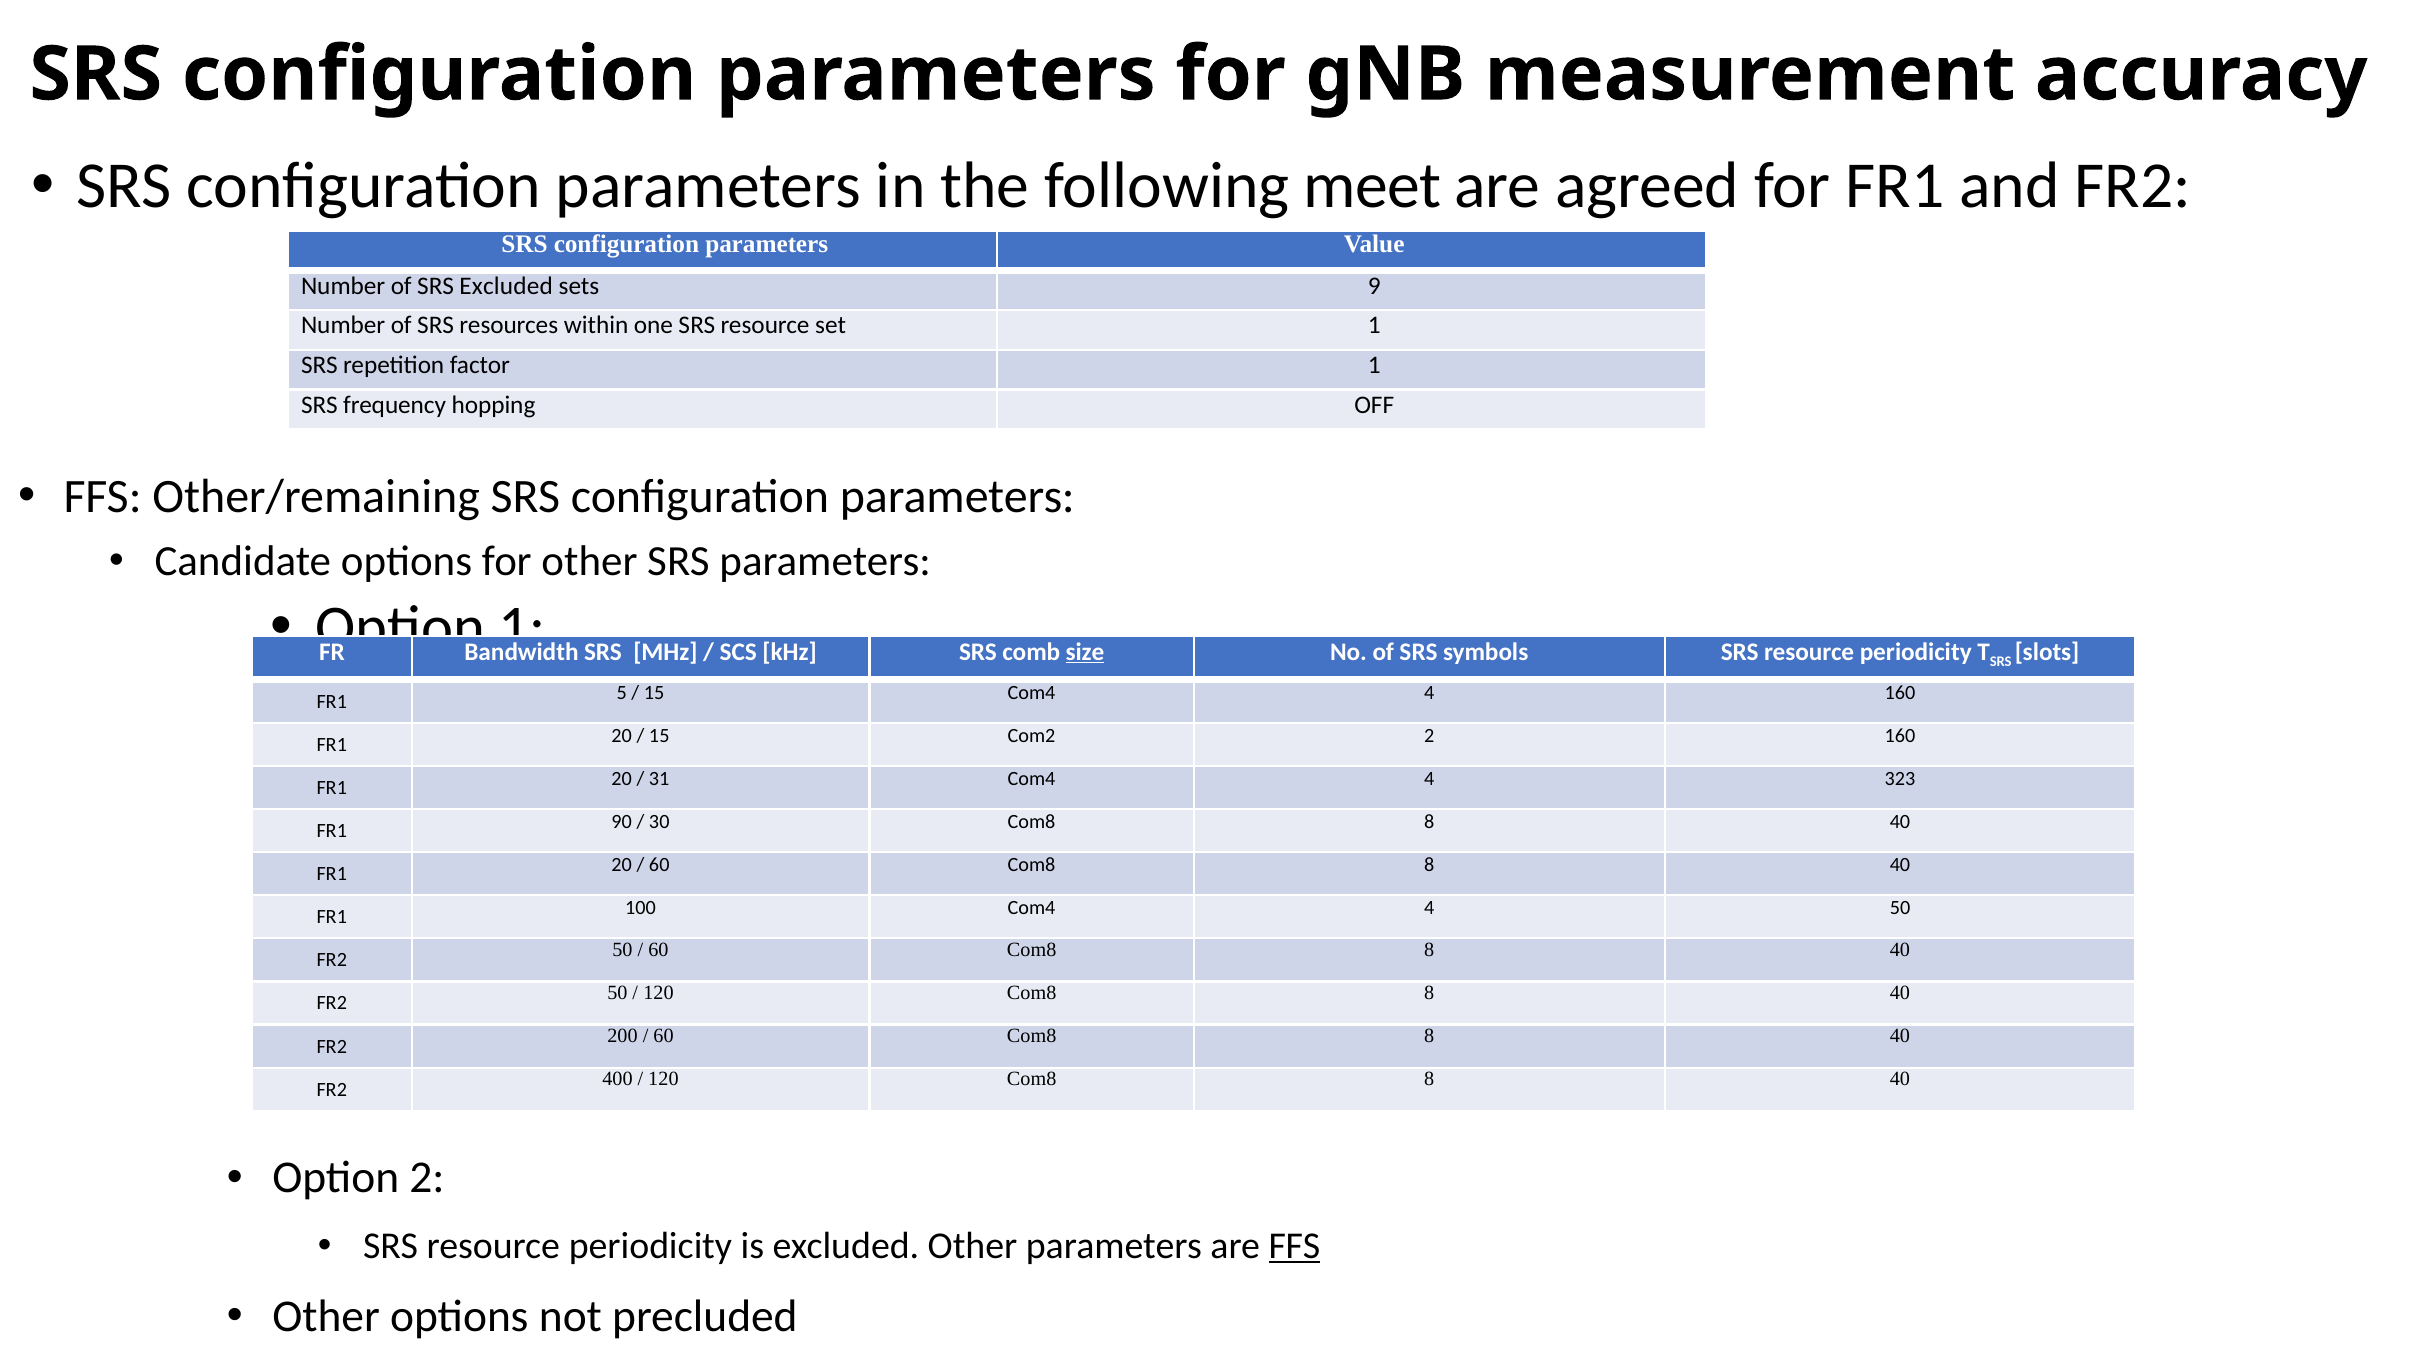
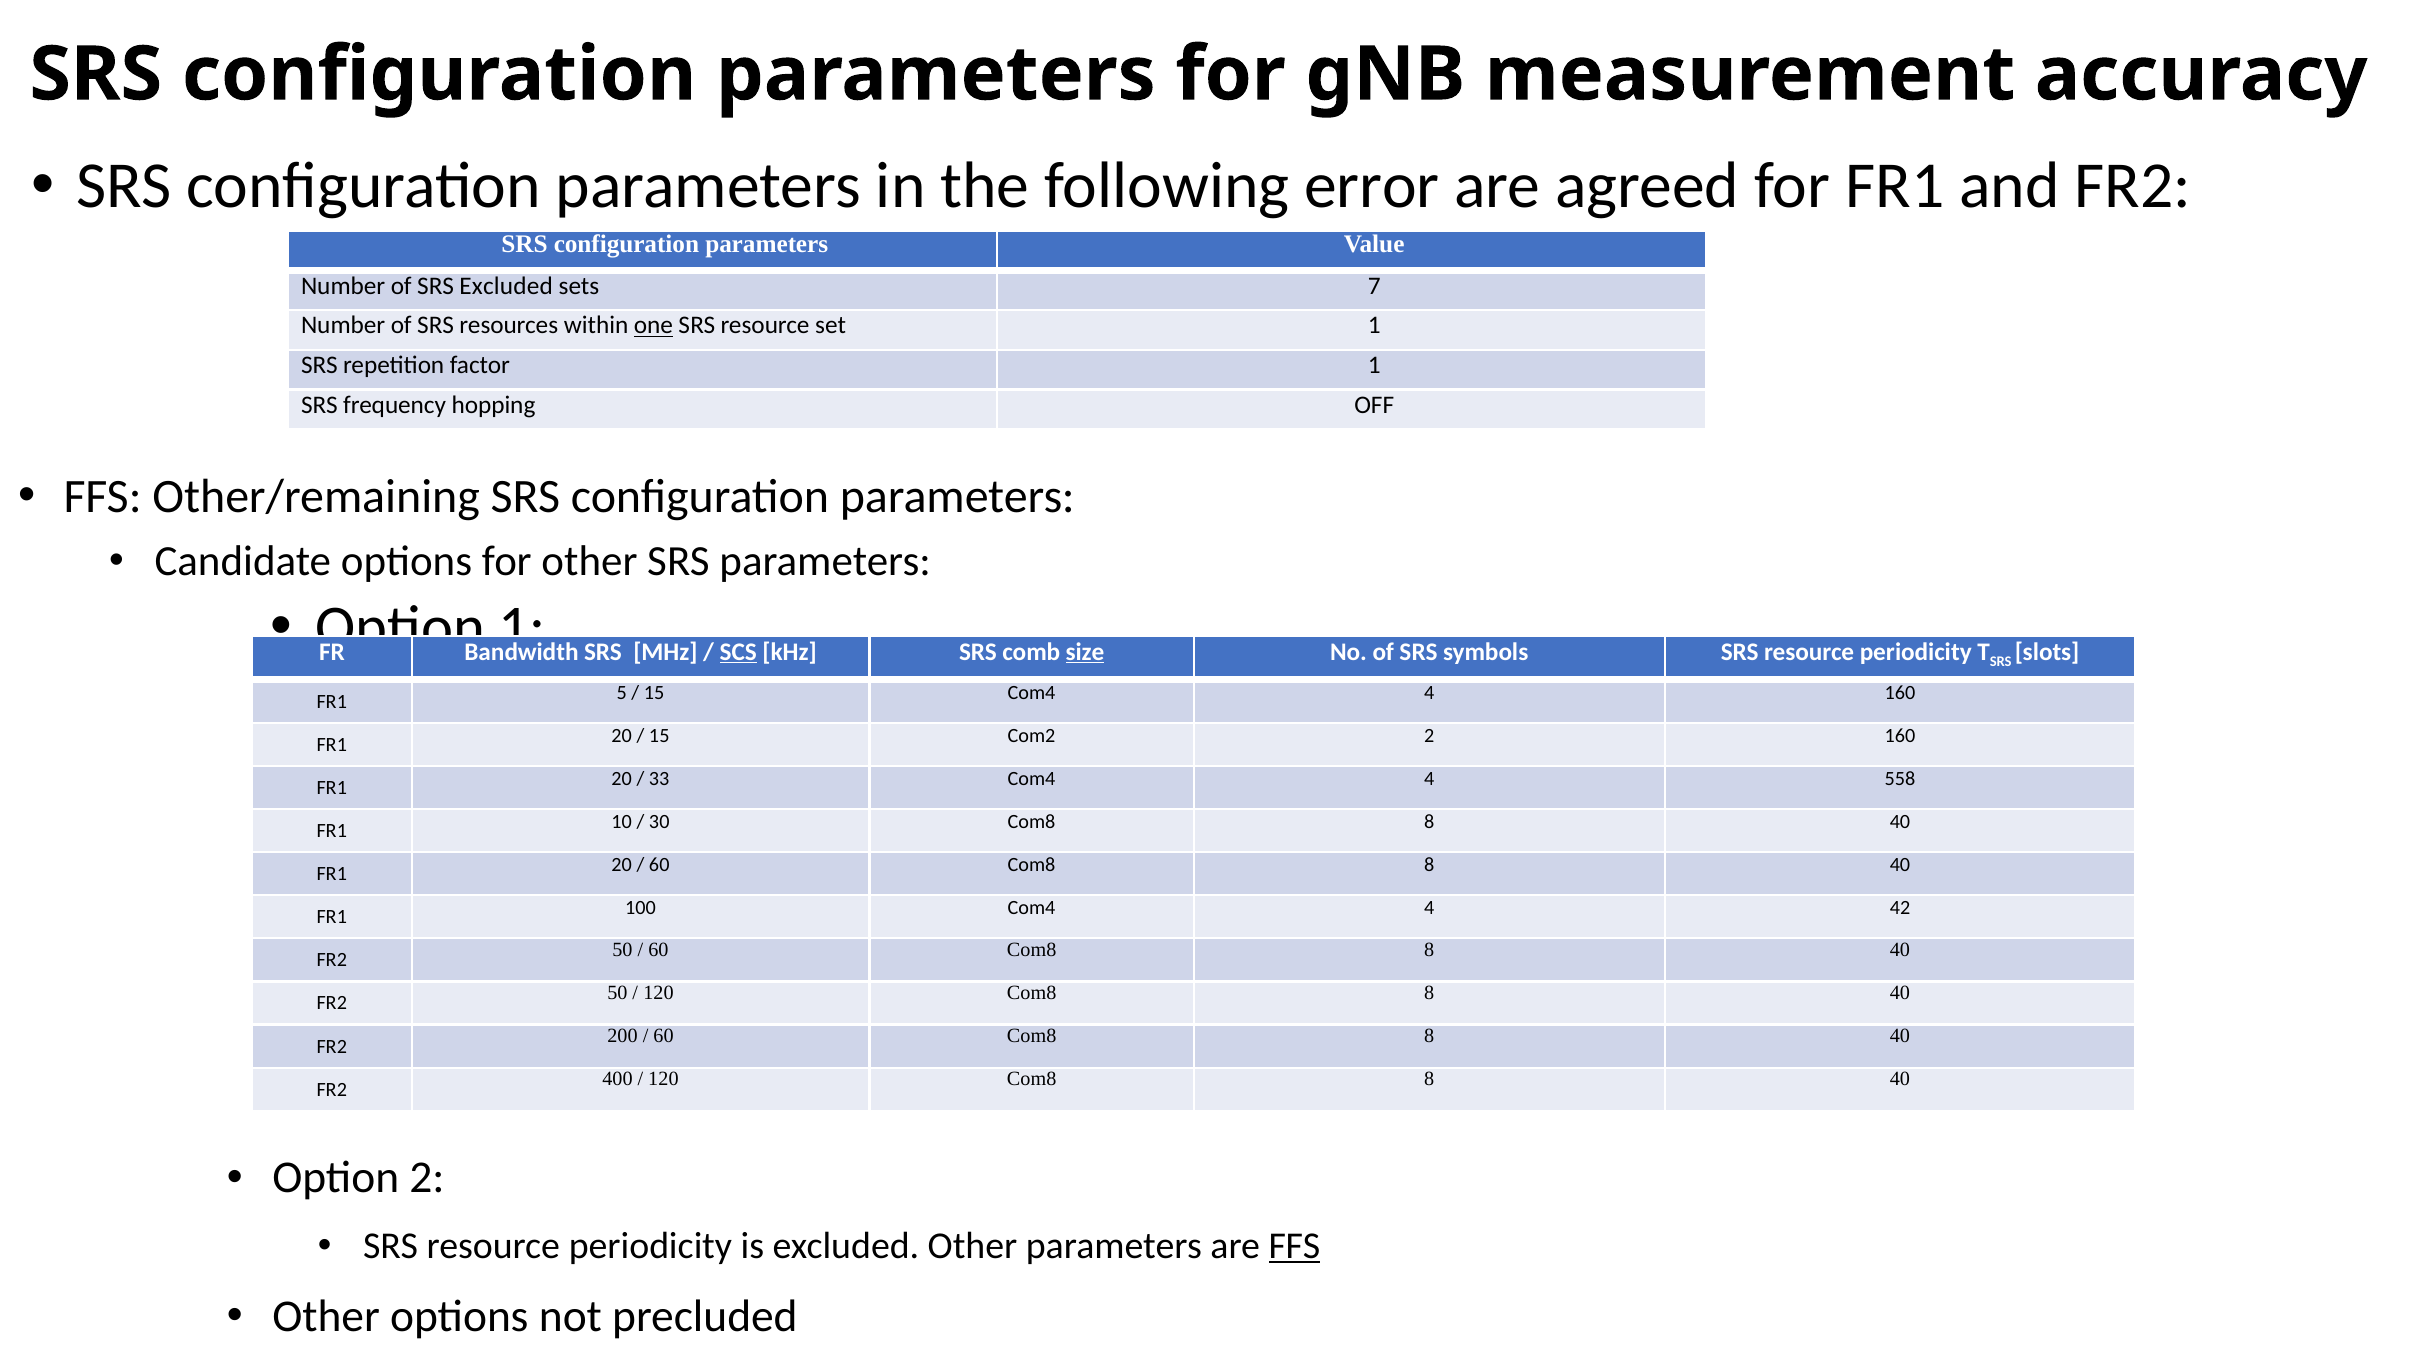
meet: meet -> error
9: 9 -> 7
one underline: none -> present
SCS underline: none -> present
31: 31 -> 33
323: 323 -> 558
90: 90 -> 10
4 50: 50 -> 42
